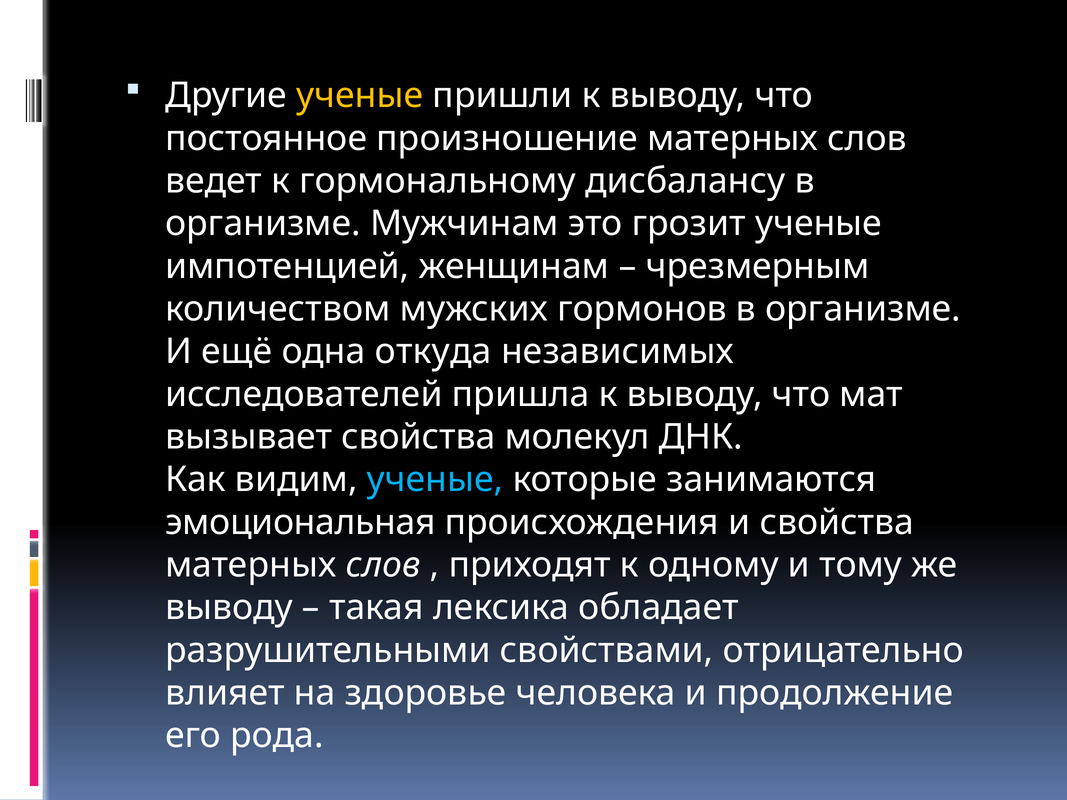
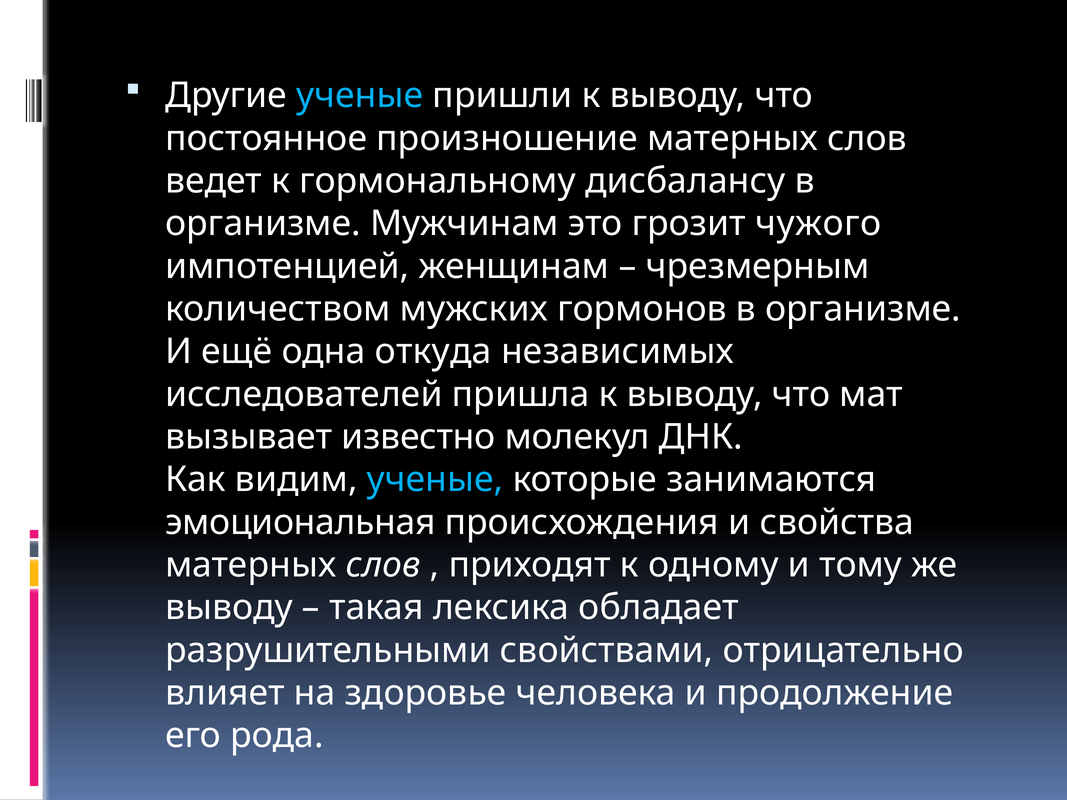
ученые at (360, 96) colour: yellow -> light blue
грозит ученые: ученые -> чужого
вызывает свойства: свойства -> известно
